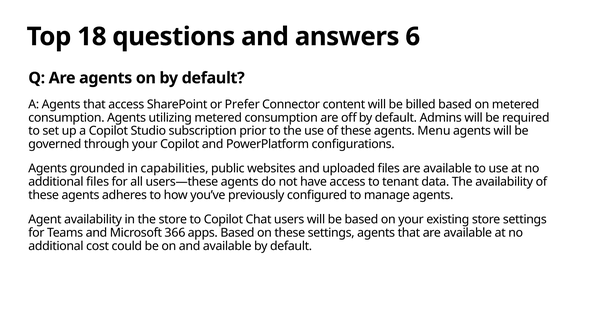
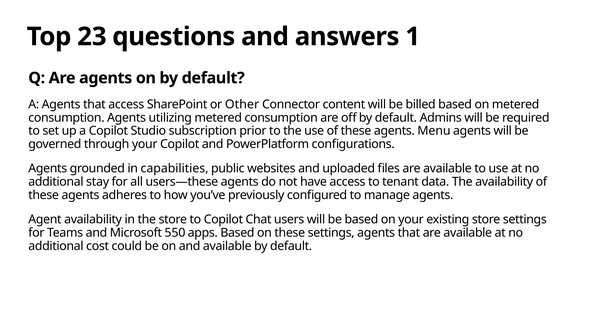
18: 18 -> 23
6: 6 -> 1
Prefer: Prefer -> Other
additional files: files -> stay
366: 366 -> 550
